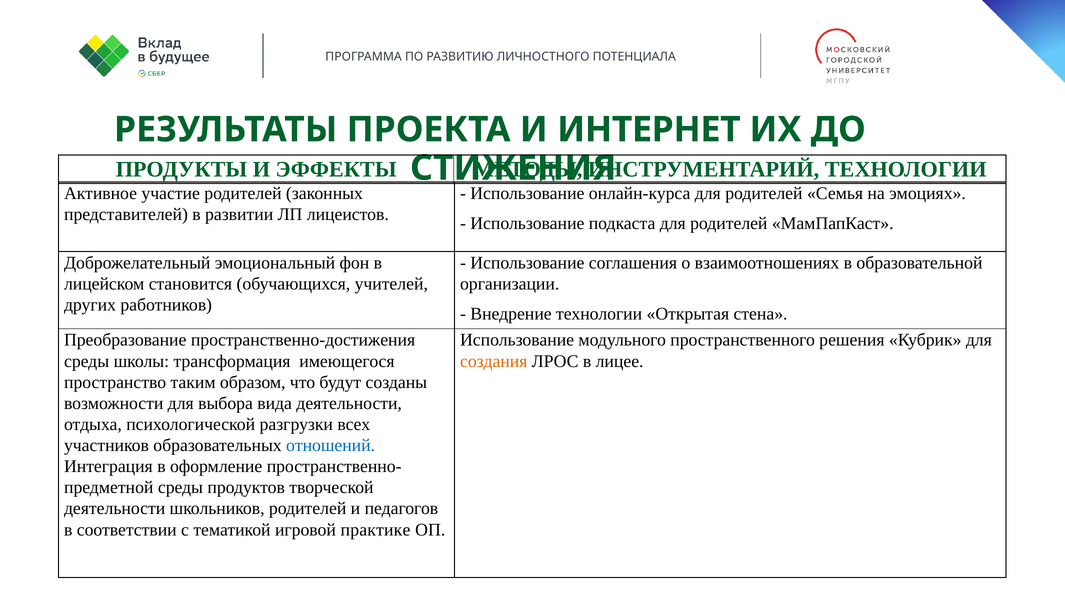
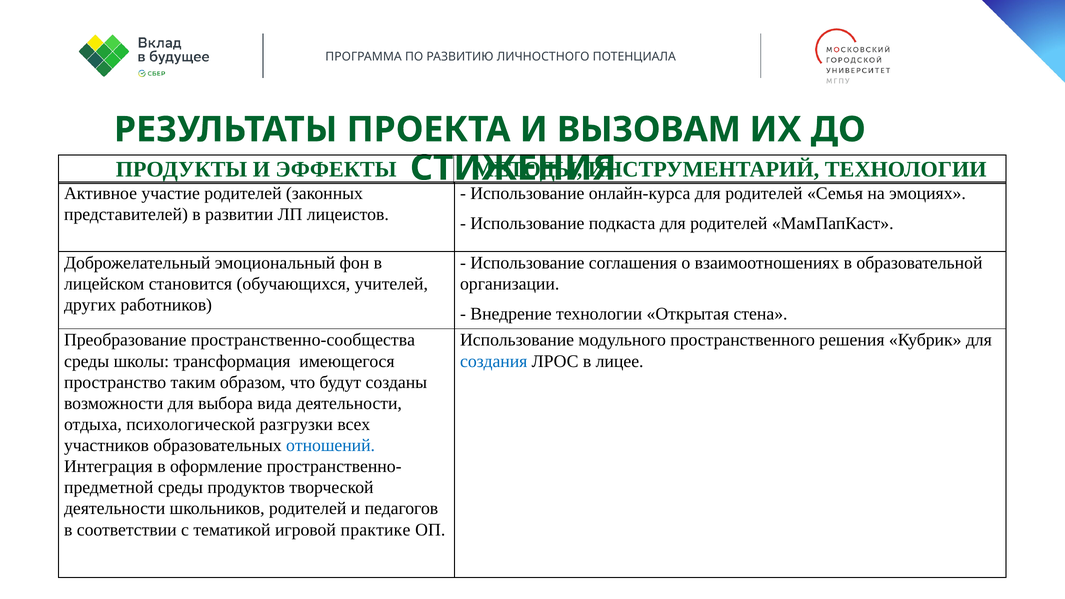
ИНТЕРНЕТ: ИНТЕРНЕТ -> ВЫЗОВАМ
пространственно-достижения: пространственно-достижения -> пространственно-сообщества
создания colour: orange -> blue
